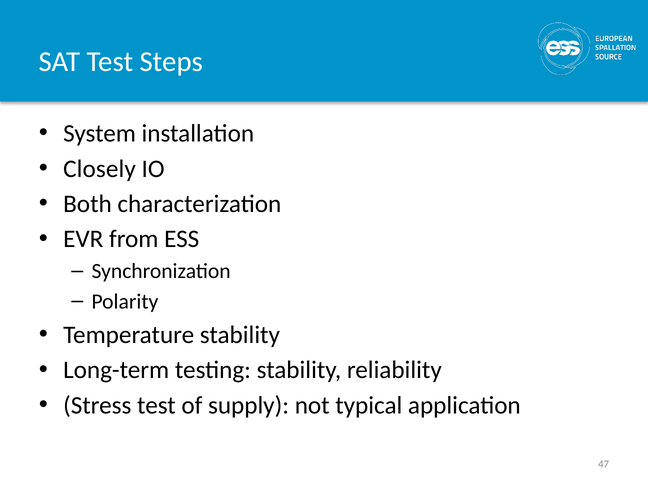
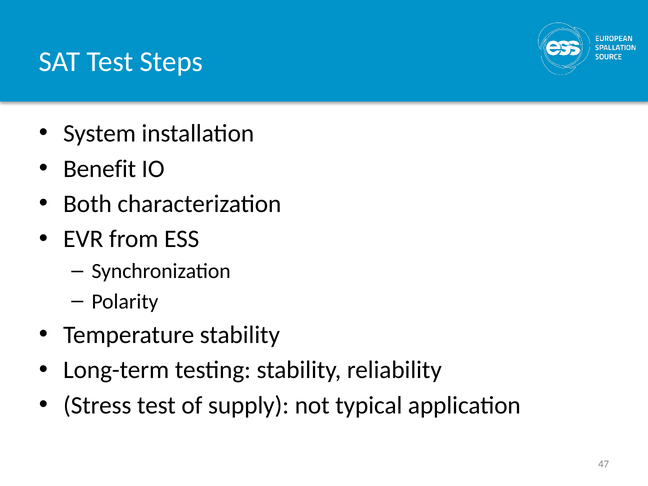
Closely: Closely -> Benefit
